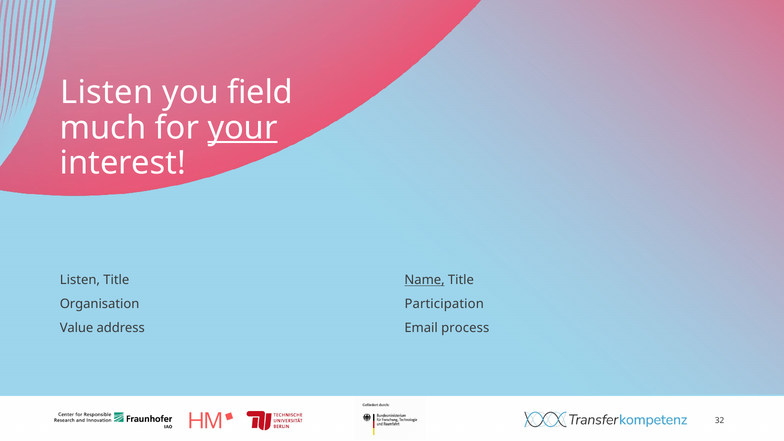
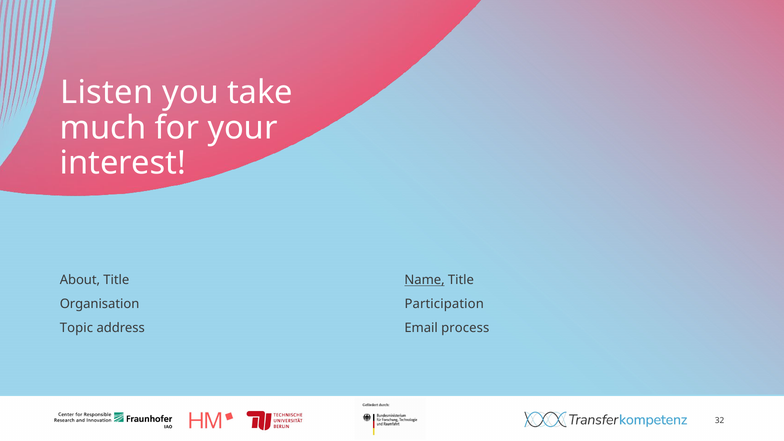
field: field -> take
your underline: present -> none
Listen at (80, 280): Listen -> About
Value: Value -> Topic
